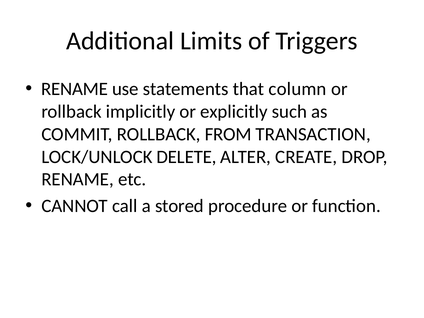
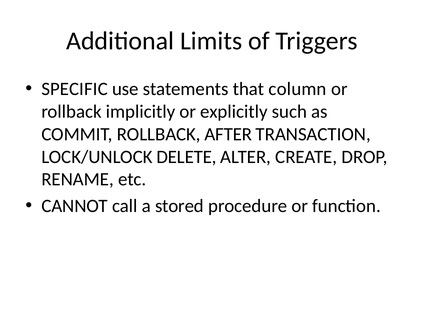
RENAME at (75, 89): RENAME -> SPECIFIC
FROM: FROM -> AFTER
